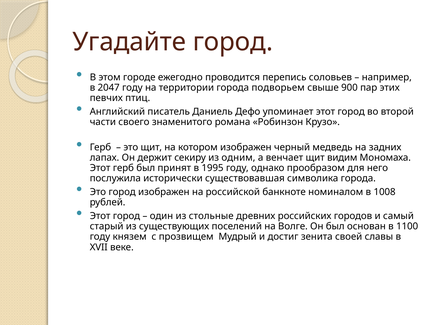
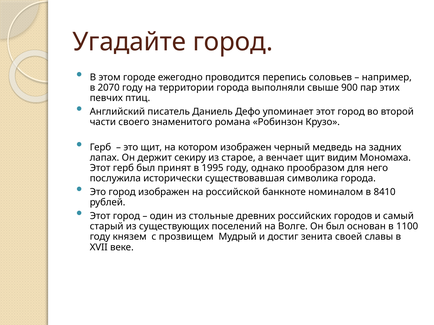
2047: 2047 -> 2070
подворьем: подворьем -> выполняли
одним: одним -> старое
1008: 1008 -> 8410
